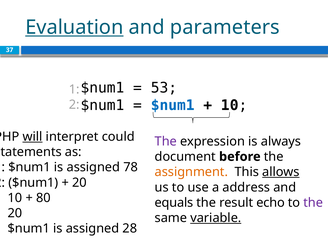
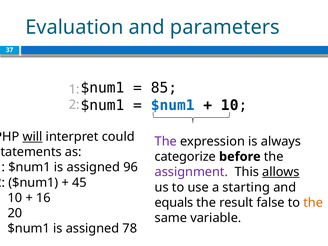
Evaluation underline: present -> none
53: 53 -> 85
document: document -> categorize
78: 78 -> 96
assignment colour: orange -> purple
20 at (79, 183): 20 -> 45
address: address -> starting
80: 80 -> 16
echo: echo -> false
the at (313, 203) colour: purple -> orange
variable underline: present -> none
28: 28 -> 78
